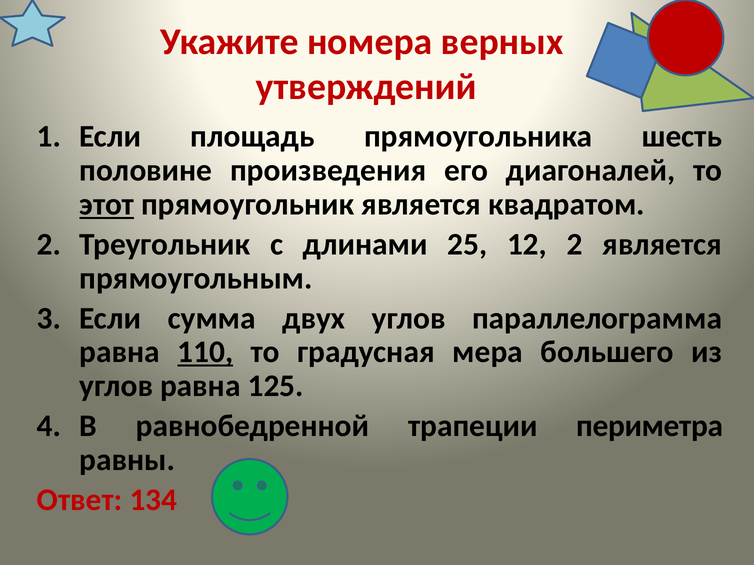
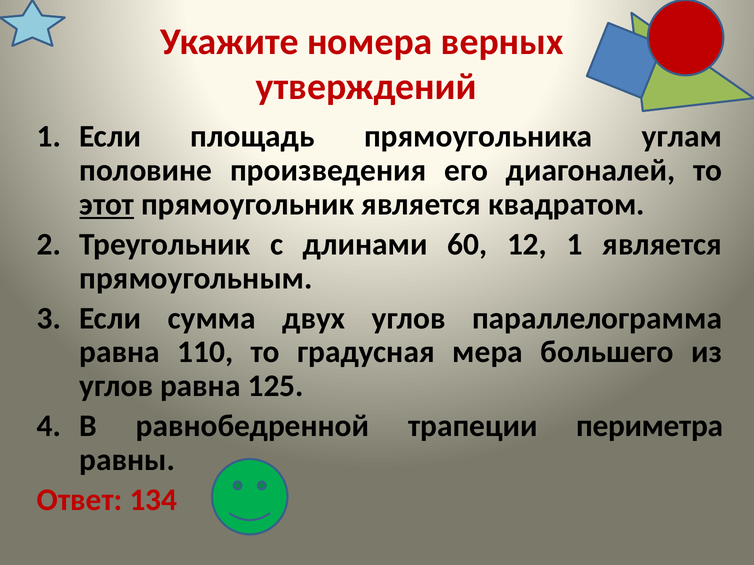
шесть: шесть -> углам
25: 25 -> 60
12 2: 2 -> 1
110 underline: present -> none
